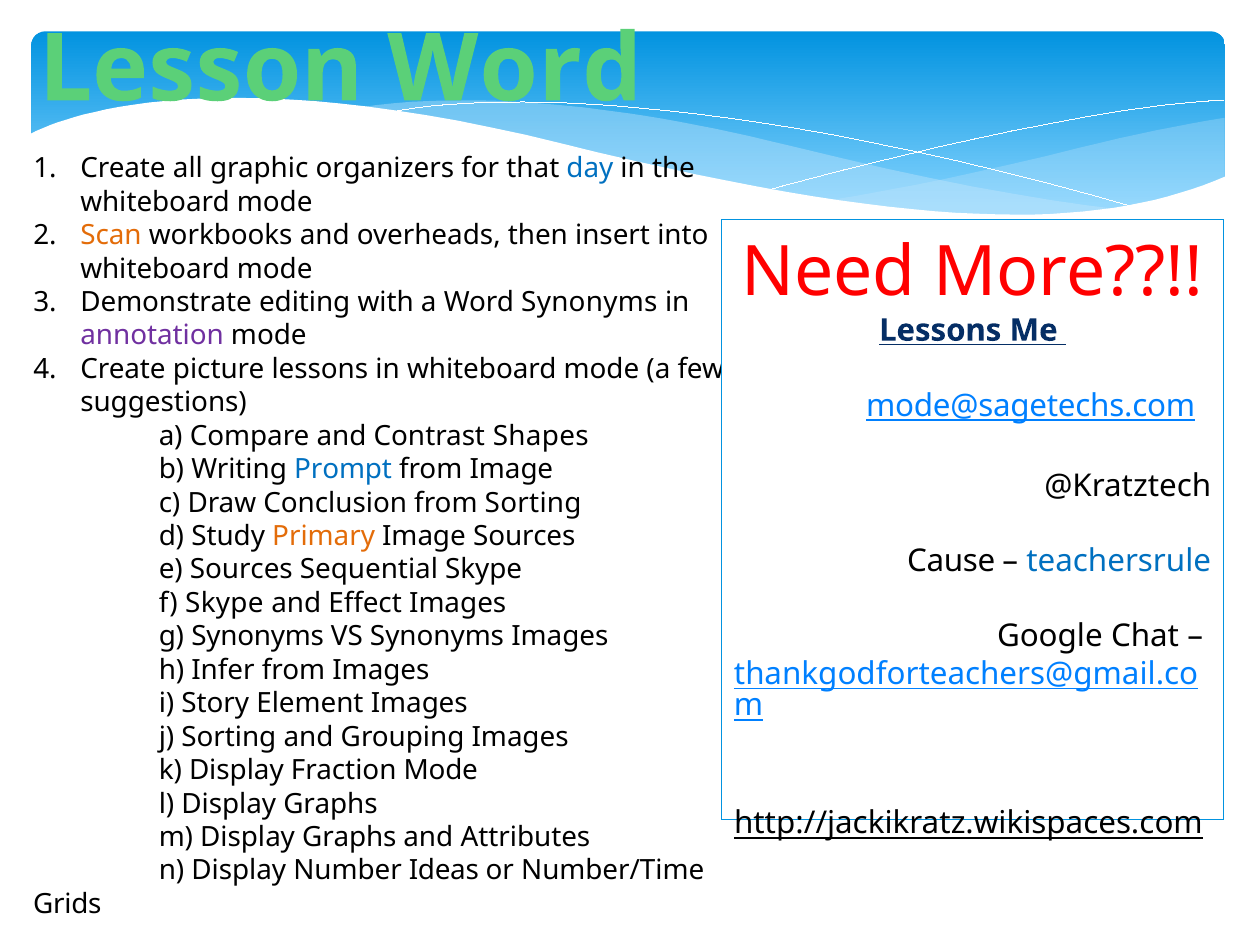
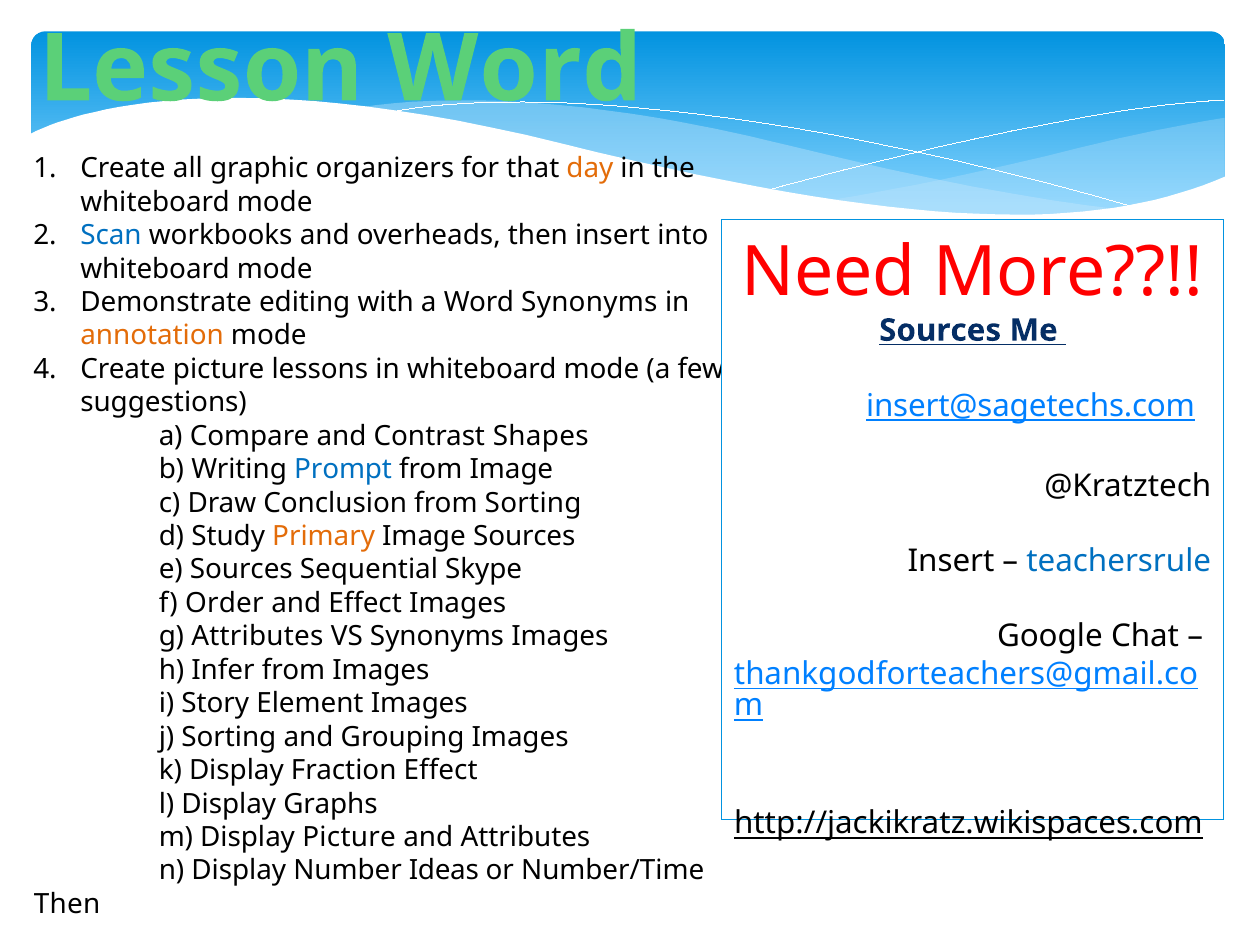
day colour: blue -> orange
Scan colour: orange -> blue
Lessons at (940, 330): Lessons -> Sources
annotation colour: purple -> orange
mode@sagetechs.com: mode@sagetechs.com -> insert@sagetechs.com
Cause at (951, 561): Cause -> Insert
f Skype: Skype -> Order
g Synonyms: Synonyms -> Attributes
Fraction Mode: Mode -> Effect
m Display Graphs: Graphs -> Picture
Grids at (67, 904): Grids -> Then
